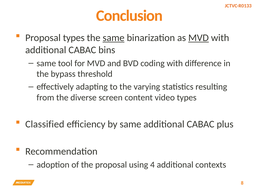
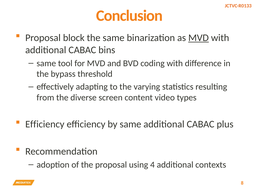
Proposal types: types -> block
same at (114, 38) underline: present -> none
Classified at (45, 124): Classified -> Efficiency
